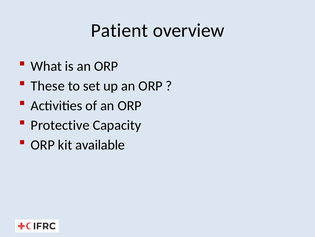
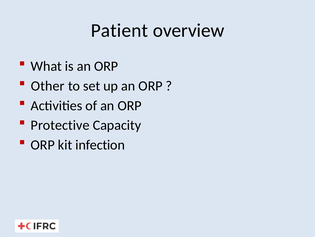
These: These -> Other
available: available -> infection
